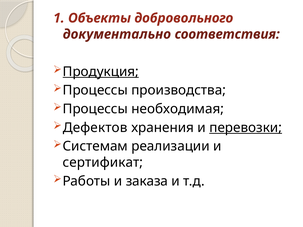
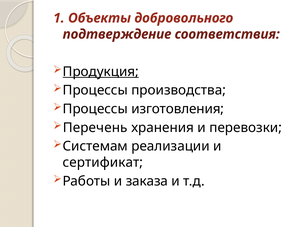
документально: документально -> подтверждение
необходимая: необходимая -> изготовления
Дефектов: Дефектов -> Перечень
перевозки underline: present -> none
